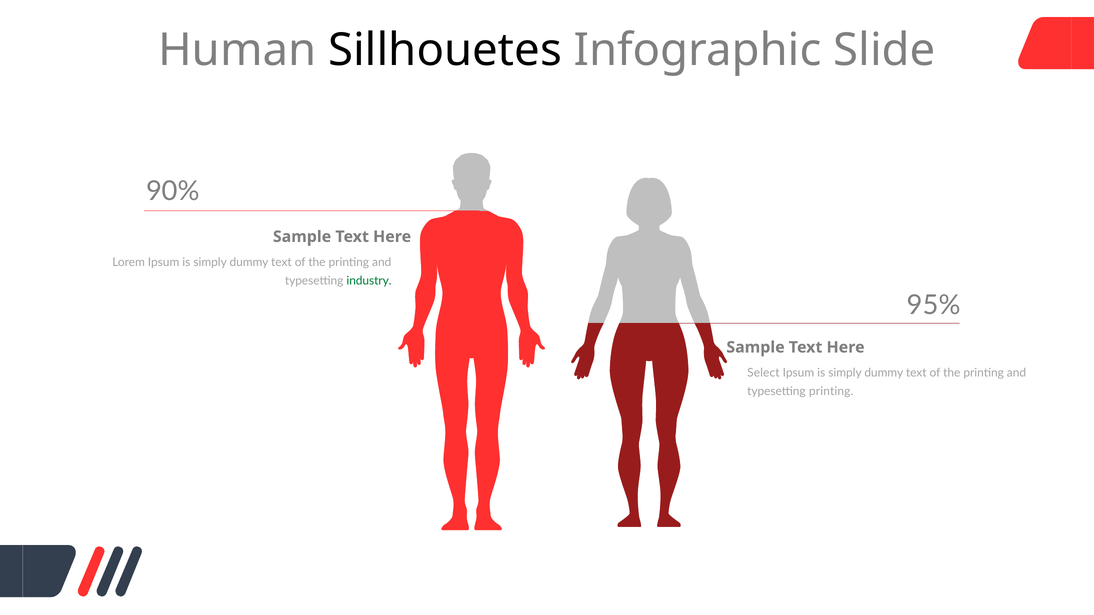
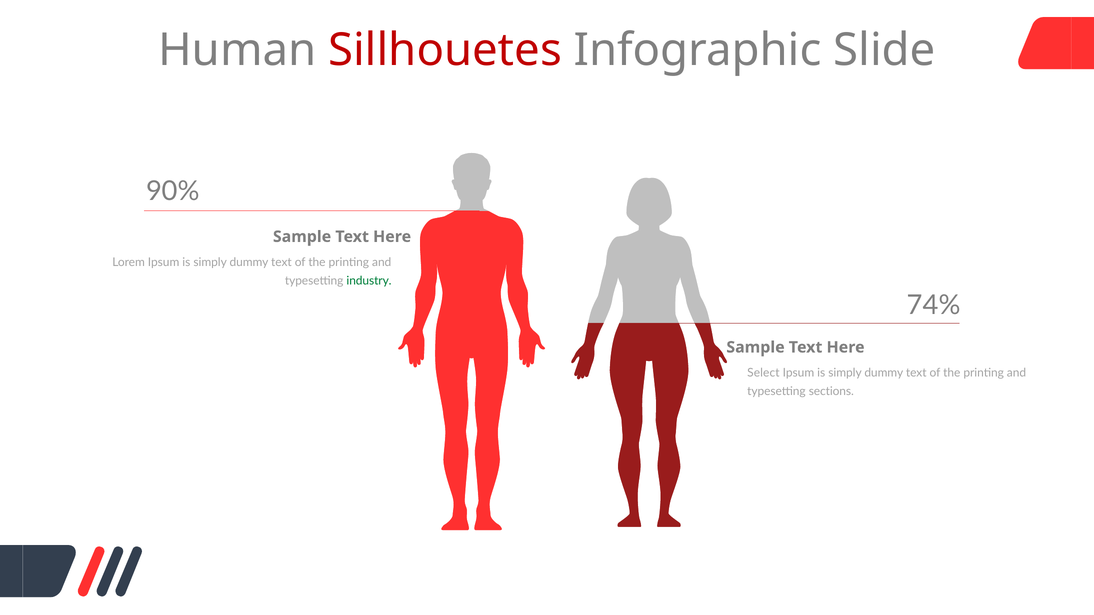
Sillhouetes colour: black -> red
95%: 95% -> 74%
typesetting printing: printing -> sections
